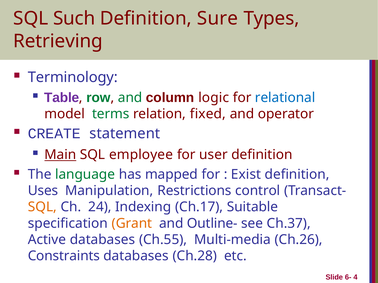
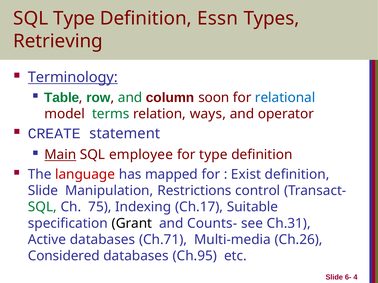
SQL Such: Such -> Type
Sure: Sure -> Essn
Terminology underline: none -> present
Table colour: purple -> green
logic: logic -> soon
fixed: fixed -> ways
for user: user -> type
language colour: green -> red
Uses at (43, 191): Uses -> Slide
SQL at (42, 207) colour: orange -> green
24: 24 -> 75
Grant colour: orange -> black
Outline-: Outline- -> Counts-
Ch.37: Ch.37 -> Ch.31
Ch.55: Ch.55 -> Ch.71
Constraints: Constraints -> Considered
Ch.28: Ch.28 -> Ch.95
